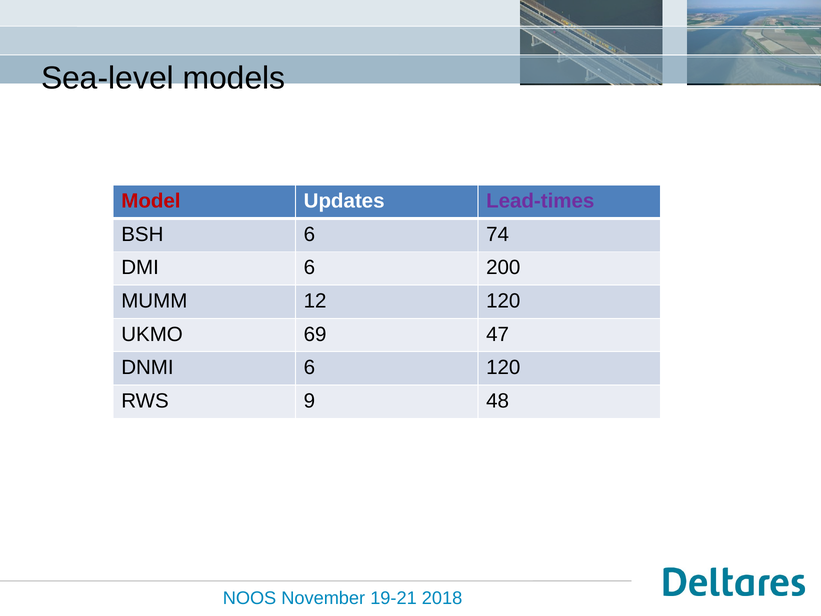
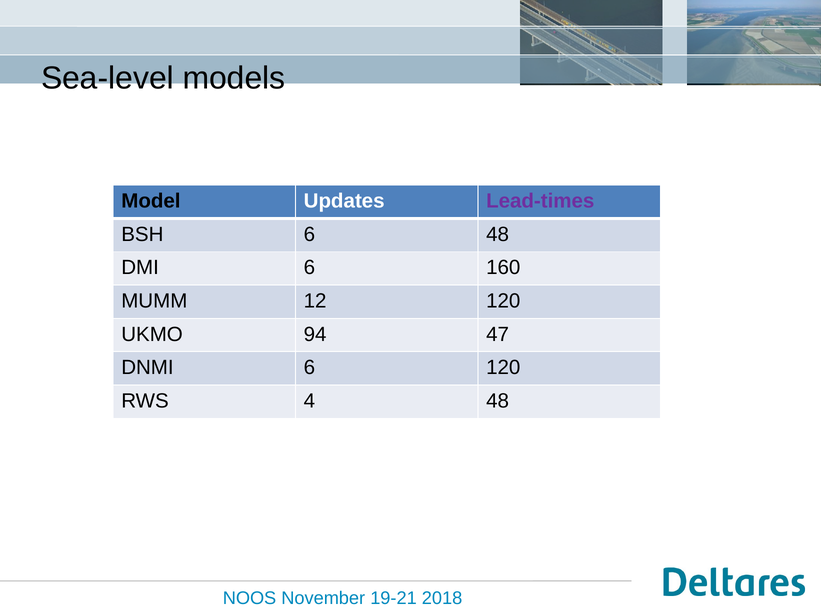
Model colour: red -> black
6 74: 74 -> 48
200: 200 -> 160
69: 69 -> 94
9: 9 -> 4
